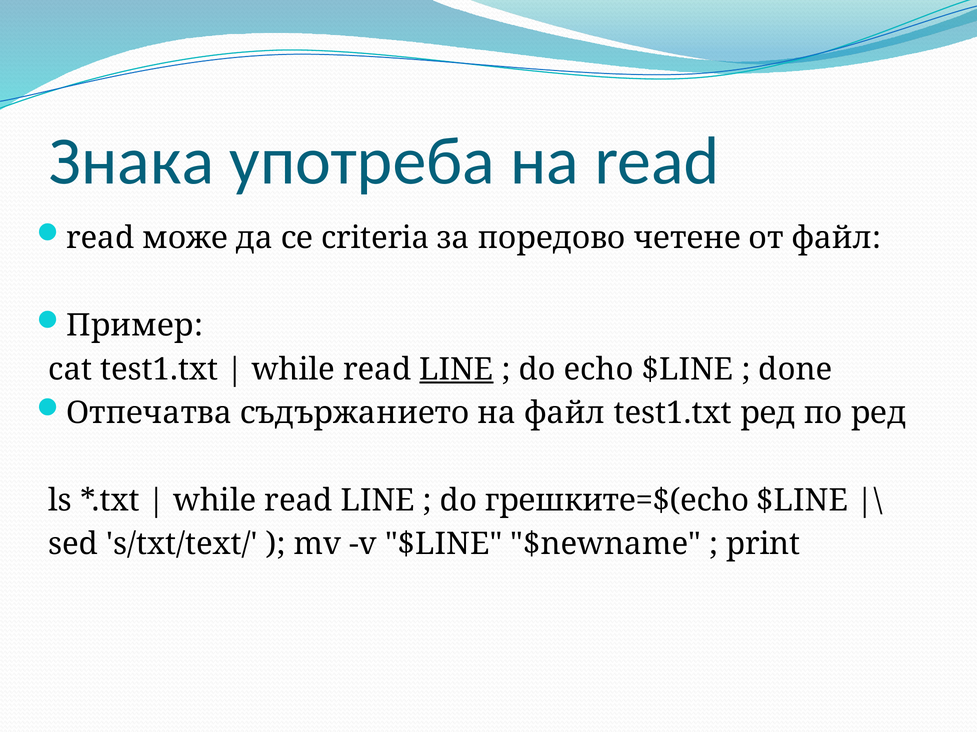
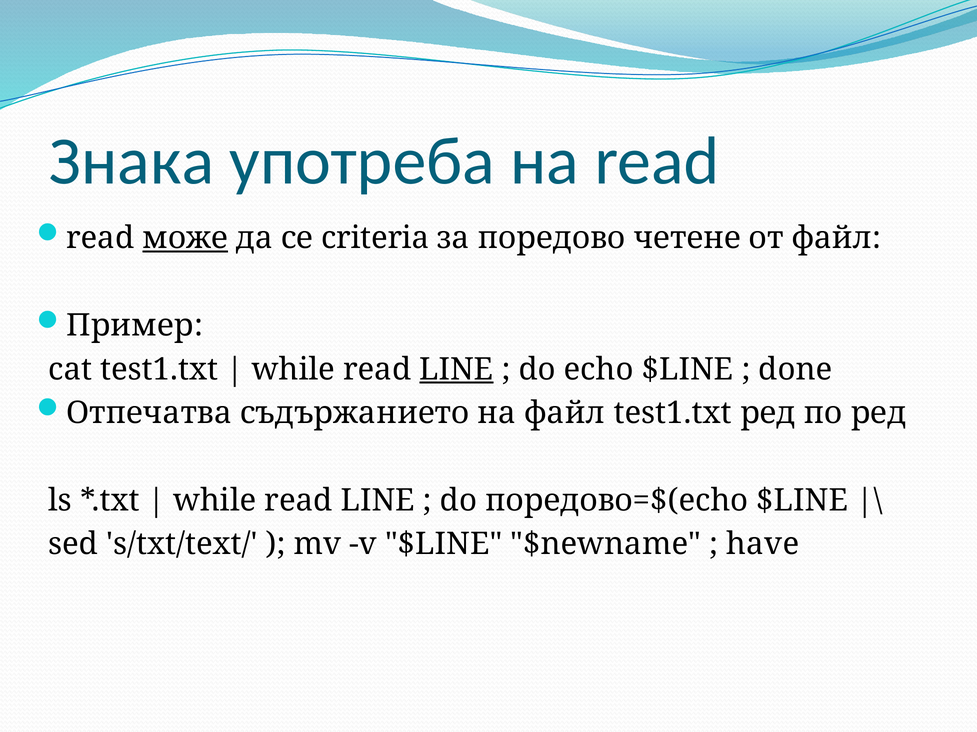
може underline: none -> present
грешките=$(echo: грешките=$(echo -> поредово=$(echo
print: print -> have
